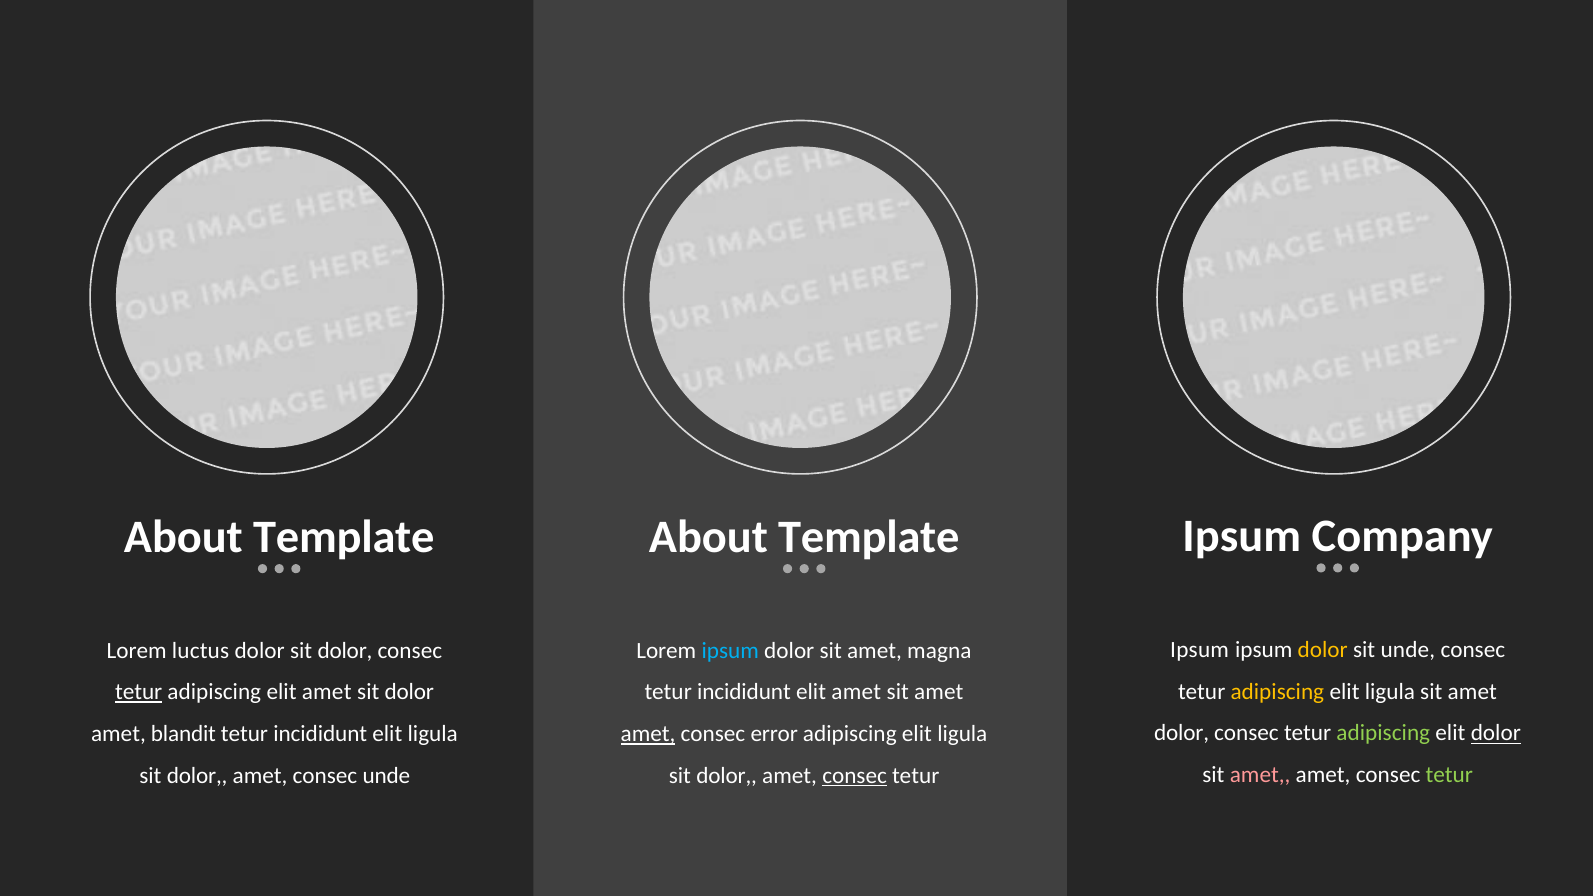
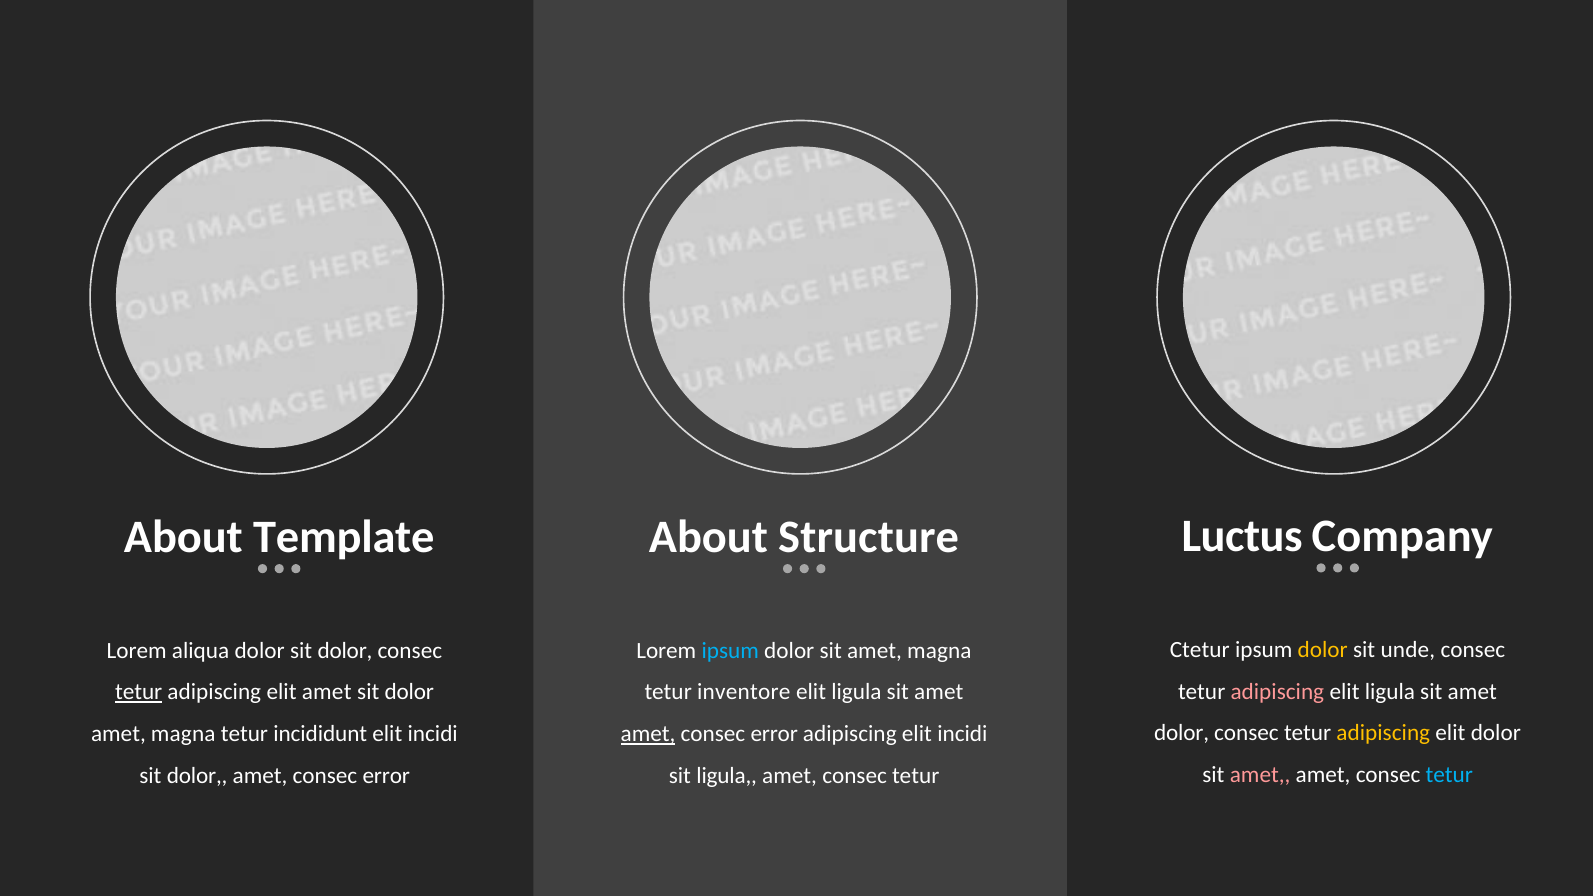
Ipsum at (1242, 536): Ipsum -> Luctus
Template at (869, 537): Template -> Structure
Ipsum at (1200, 650): Ipsum -> Ctetur
luctus: luctus -> aliqua
adipiscing at (1277, 691) colour: yellow -> pink
incididunt at (744, 692): incididunt -> inventore
amet at (856, 692): amet -> ligula
adipiscing at (1383, 733) colour: light green -> yellow
dolor at (1496, 733) underline: present -> none
blandit at (183, 734): blandit -> magna
ligula at (433, 734): ligula -> incidi
ligula at (962, 734): ligula -> incidi
tetur at (1449, 775) colour: light green -> light blue
unde at (386, 776): unde -> error
dolor at (727, 776): dolor -> ligula
consec at (855, 776) underline: present -> none
